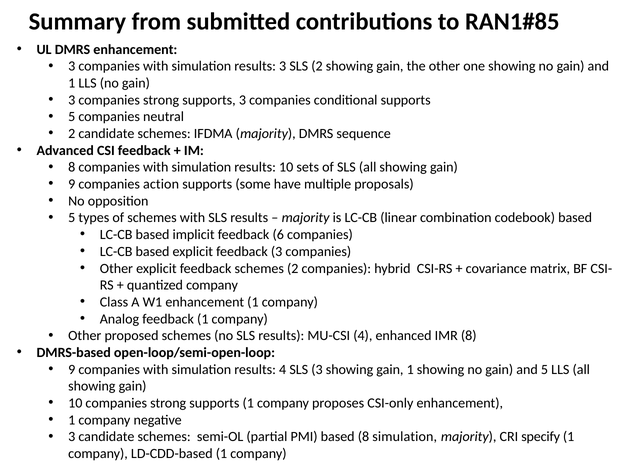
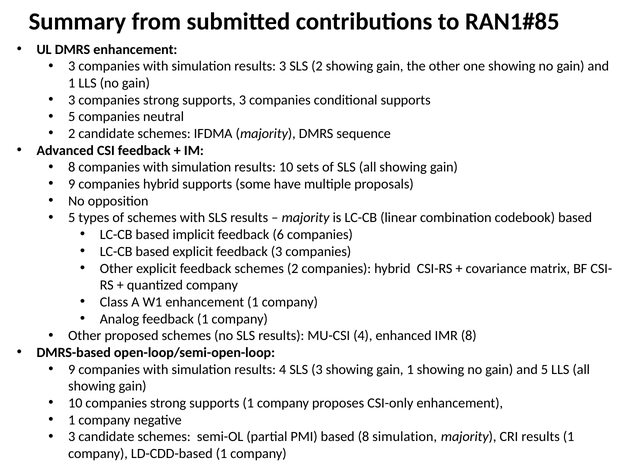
9 companies action: action -> hybrid
CRI specify: specify -> results
